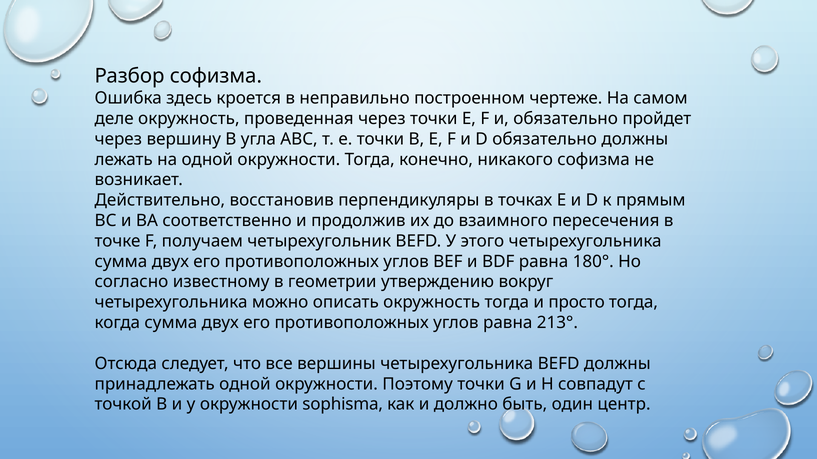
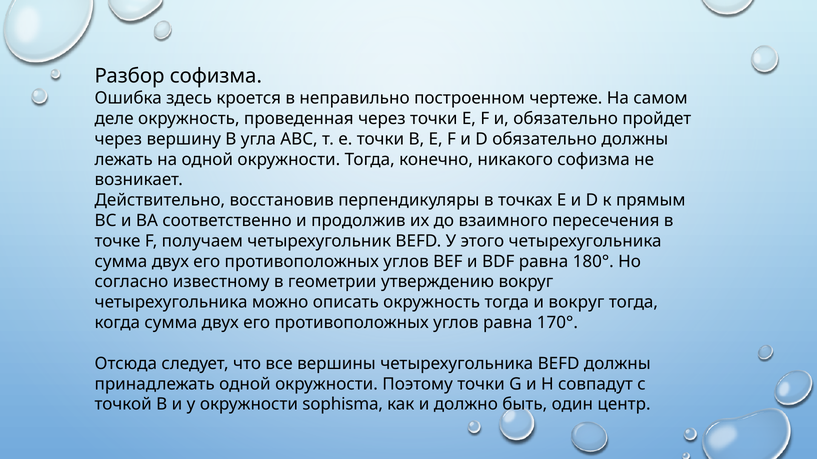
и просто: просто -> вокруг
213°: 213° -> 170°
